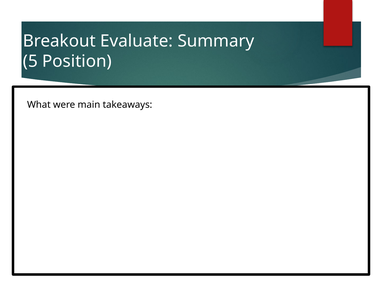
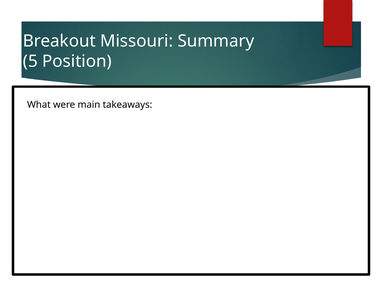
Evaluate: Evaluate -> Missouri
